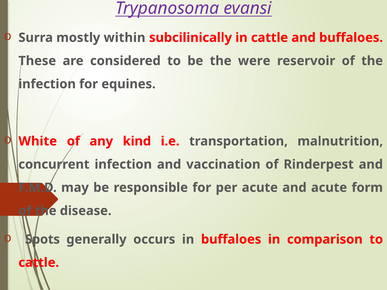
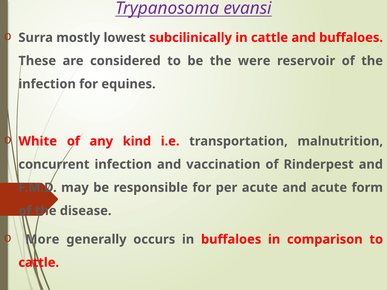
within: within -> lowest
Spots: Spots -> More
